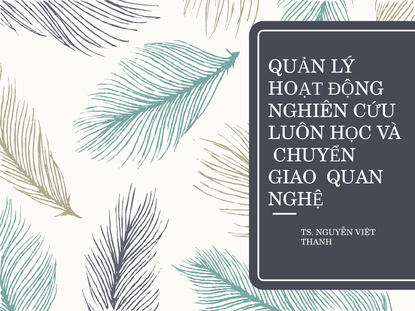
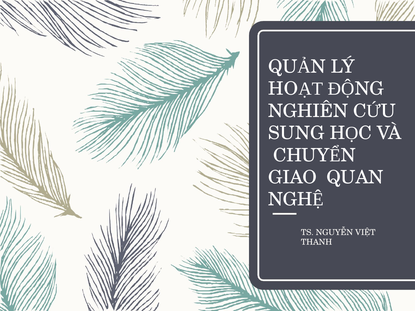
LUÔN: LUÔN -> SUNG
